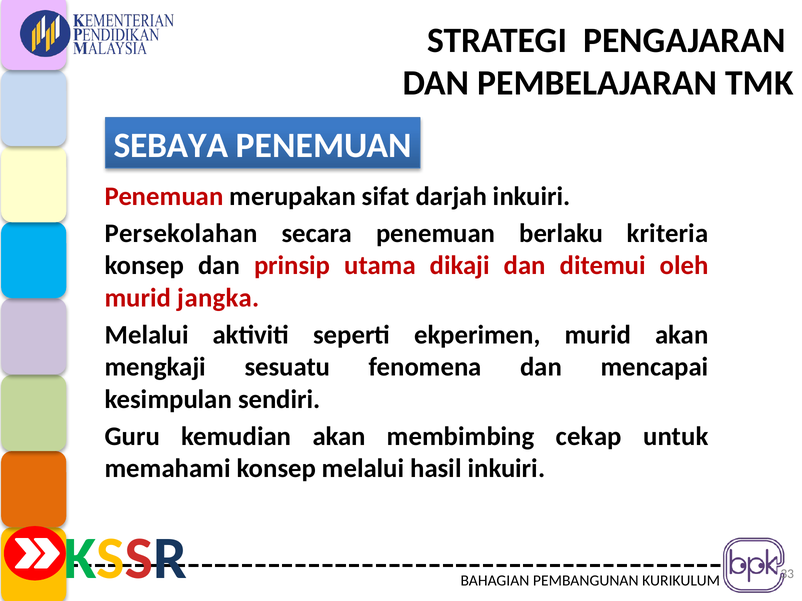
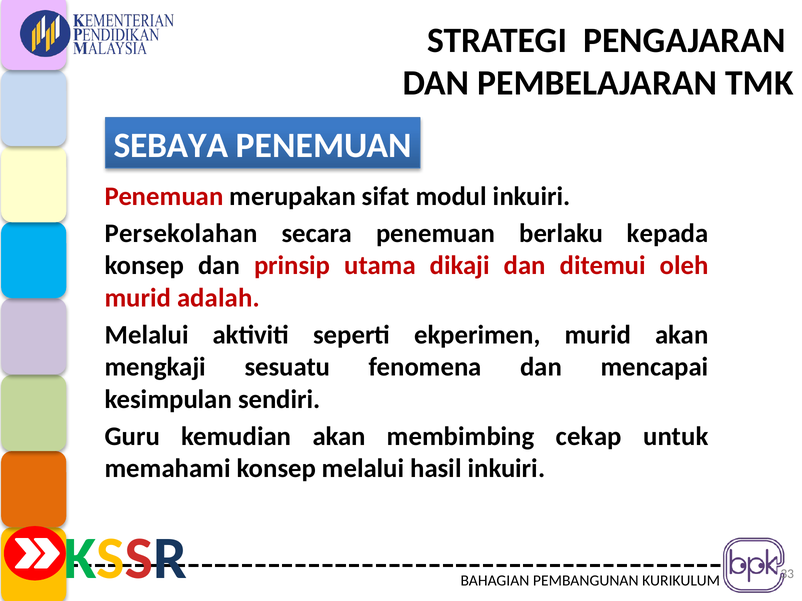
darjah: darjah -> modul
kriteria: kriteria -> kepada
jangka: jangka -> adalah
